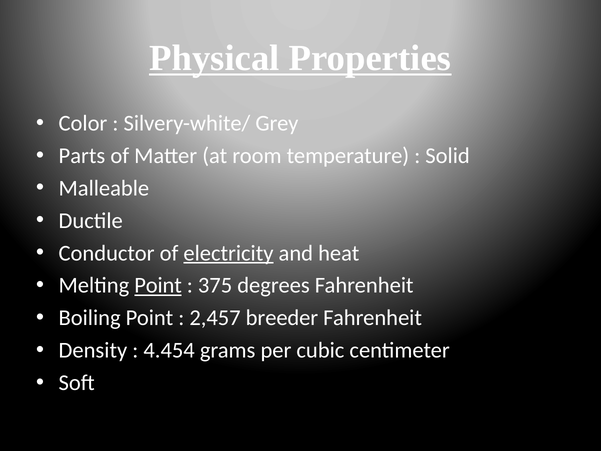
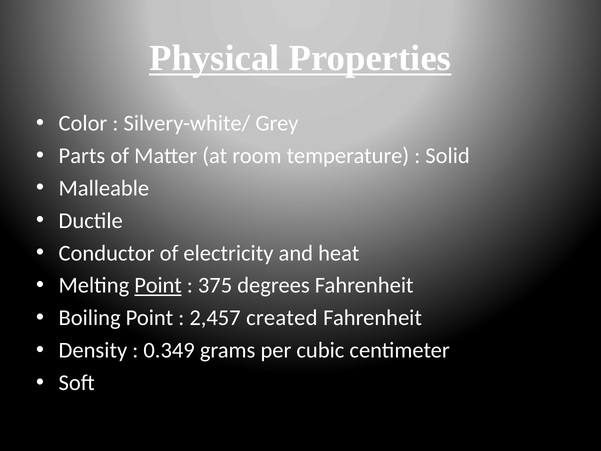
electricity underline: present -> none
breeder: breeder -> created
4.454: 4.454 -> 0.349
